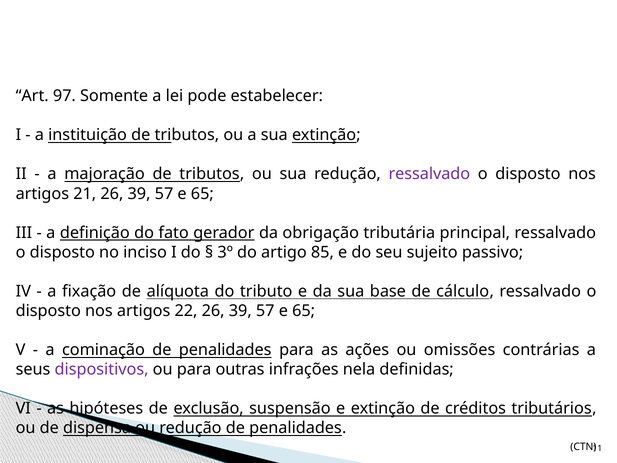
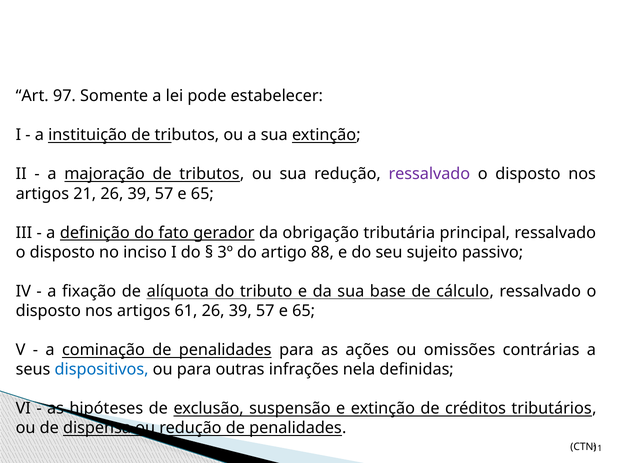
85: 85 -> 88
22: 22 -> 61
dispositivos colour: purple -> blue
